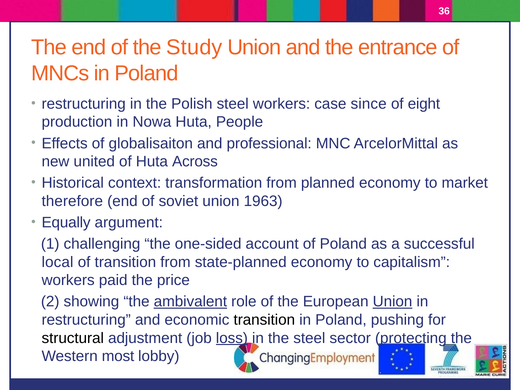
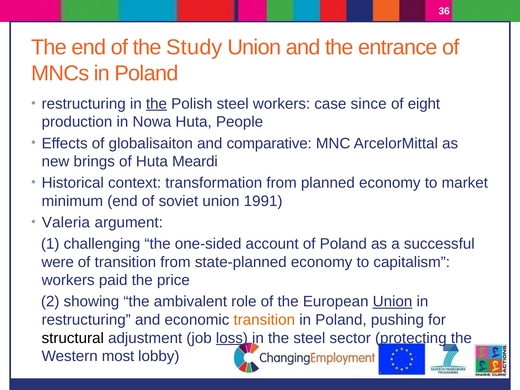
the at (156, 104) underline: none -> present
professional: professional -> comparative
united: united -> brings
Across: Across -> Meardi
therefore: therefore -> minimum
1963: 1963 -> 1991
Equally: Equally -> Valeria
local: local -> were
ambivalent underline: present -> none
transition at (264, 320) colour: black -> orange
